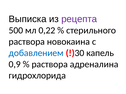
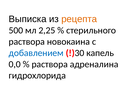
рецепта colour: purple -> orange
0,22: 0,22 -> 2,25
0,9: 0,9 -> 0,0
